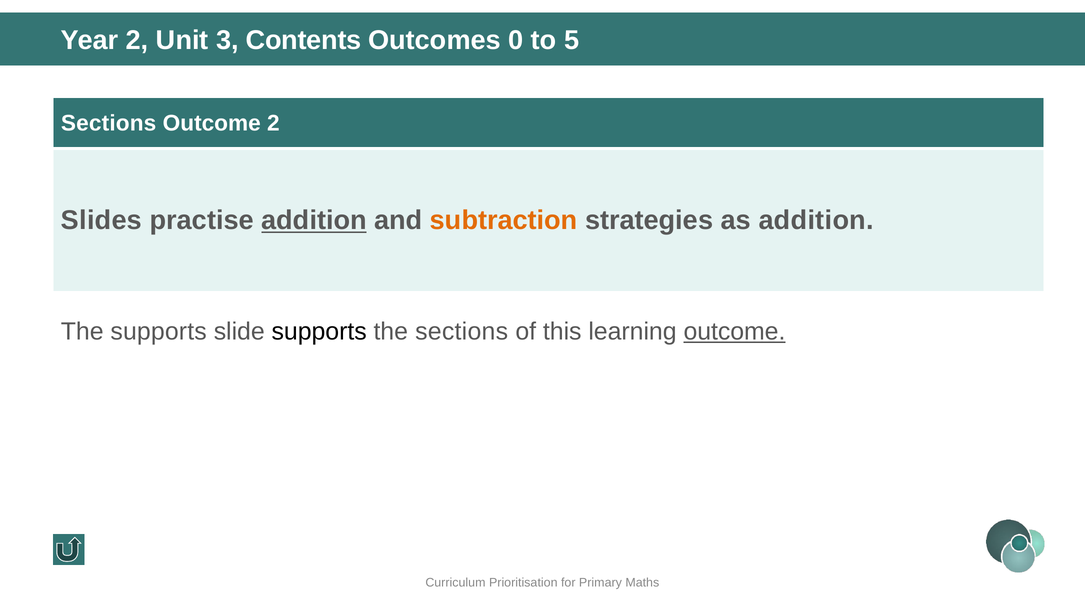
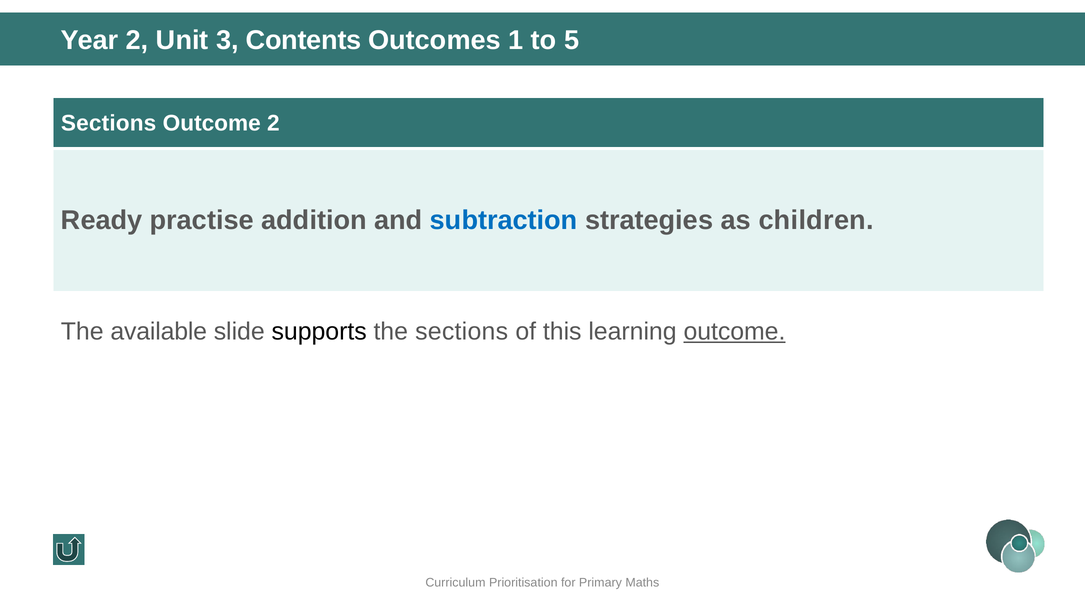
0: 0 -> 1
Slides: Slides -> Ready
addition at (314, 221) underline: present -> none
subtraction colour: orange -> blue
as addition: addition -> children
The supports: supports -> available
